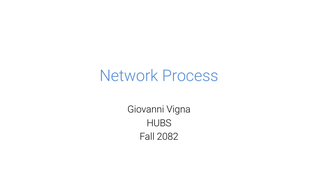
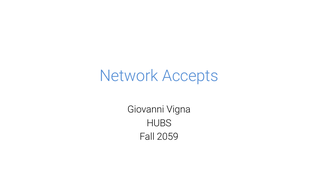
Process: Process -> Accepts
2082: 2082 -> 2059
